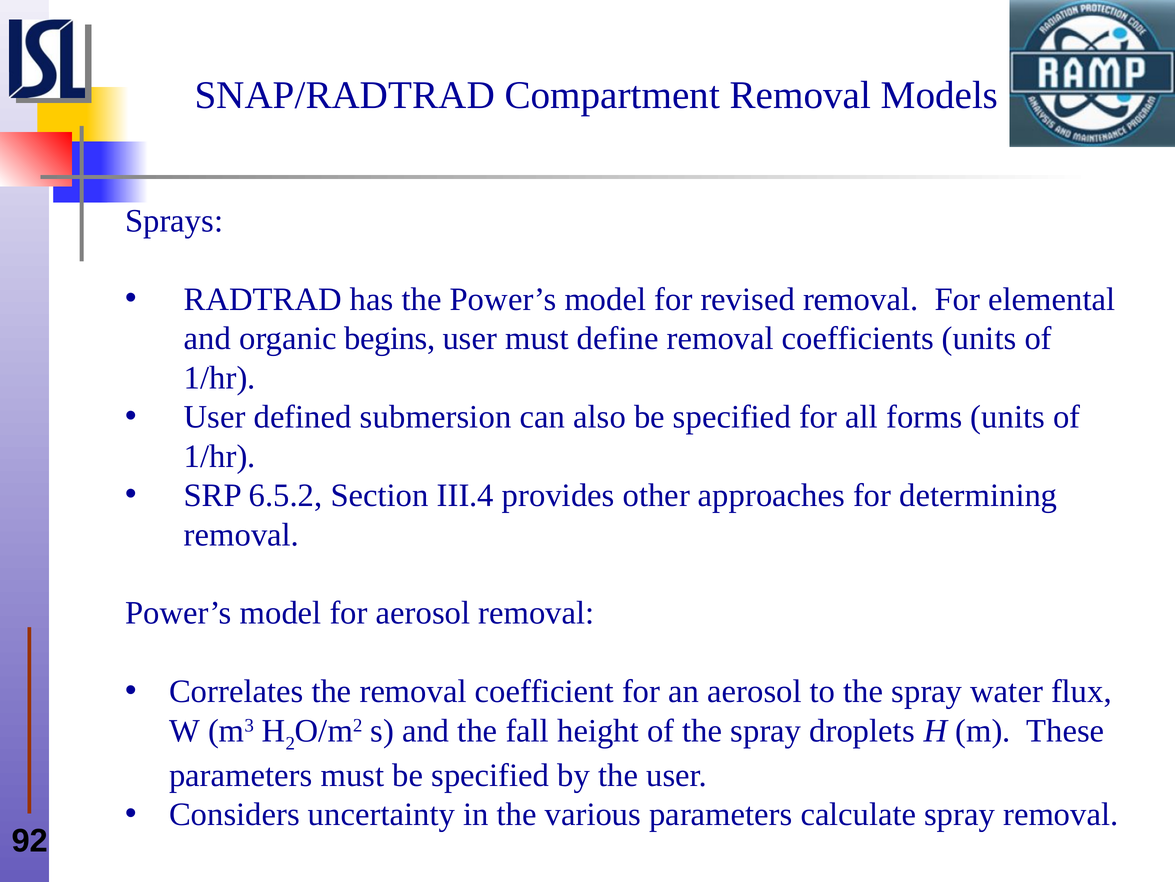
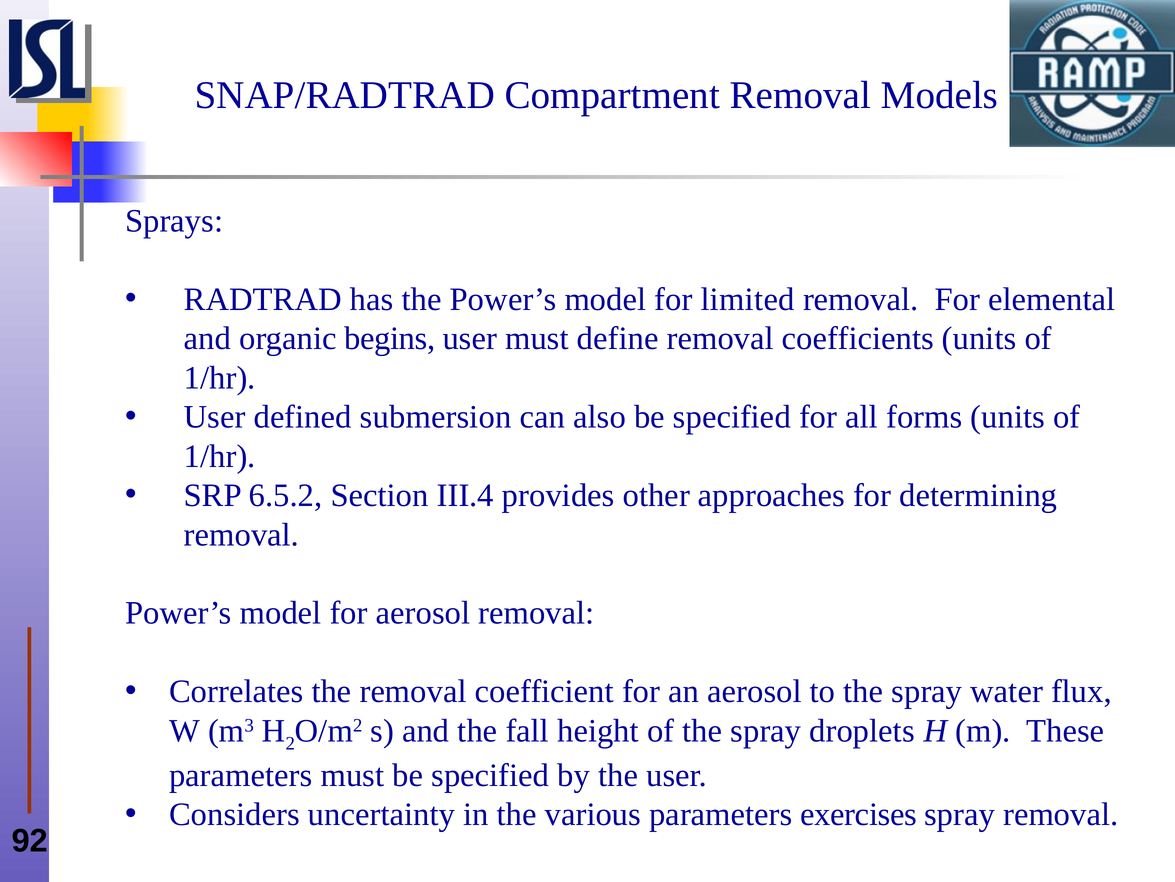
revised: revised -> limited
calculate: calculate -> exercises
